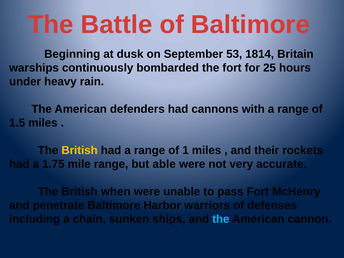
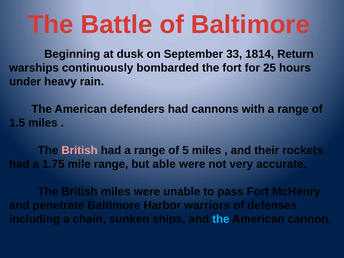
53: 53 -> 33
Britain: Britain -> Return
British at (80, 150) colour: yellow -> pink
1: 1 -> 5
British when: when -> miles
